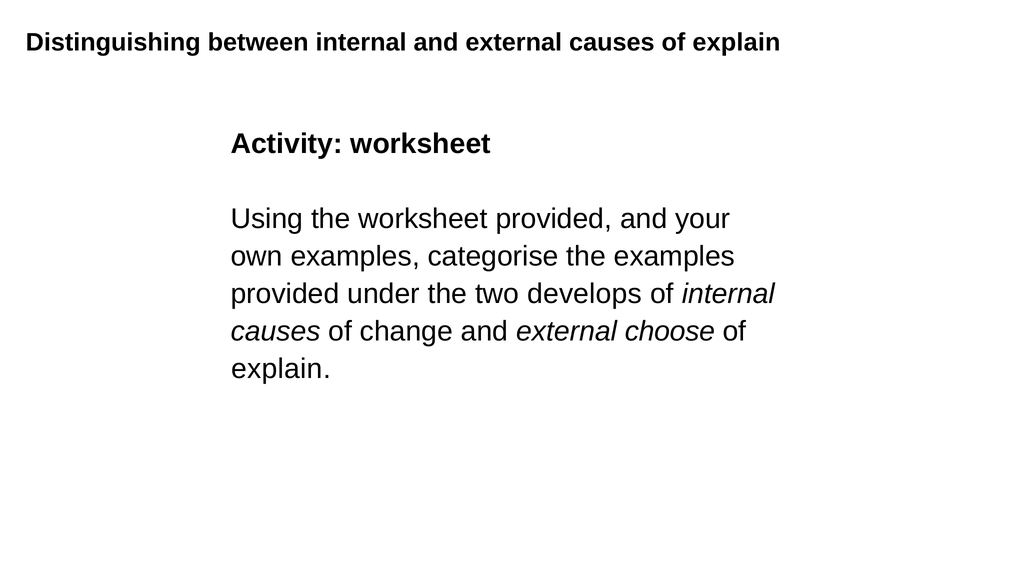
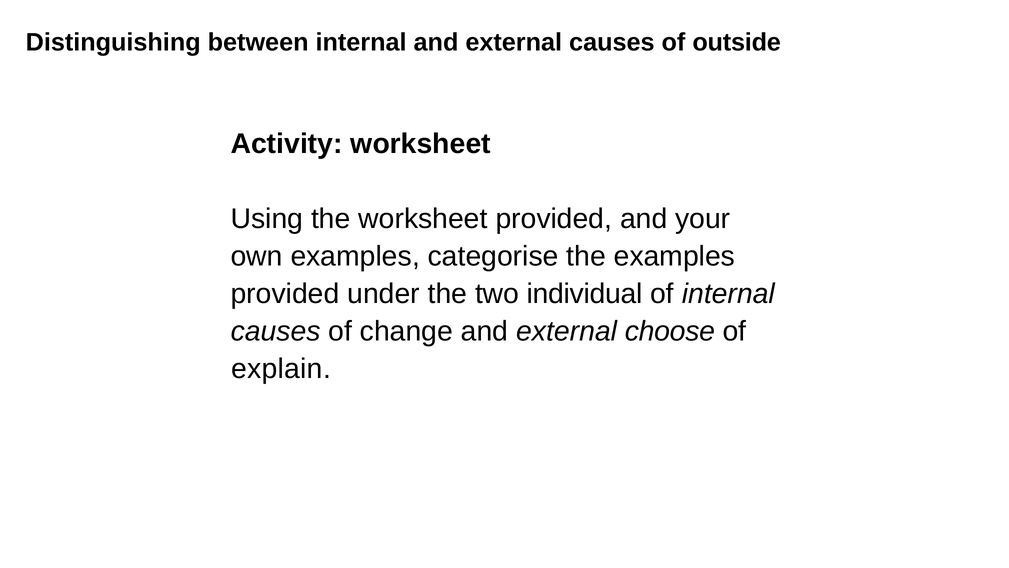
causes of explain: explain -> outside
develops: develops -> individual
